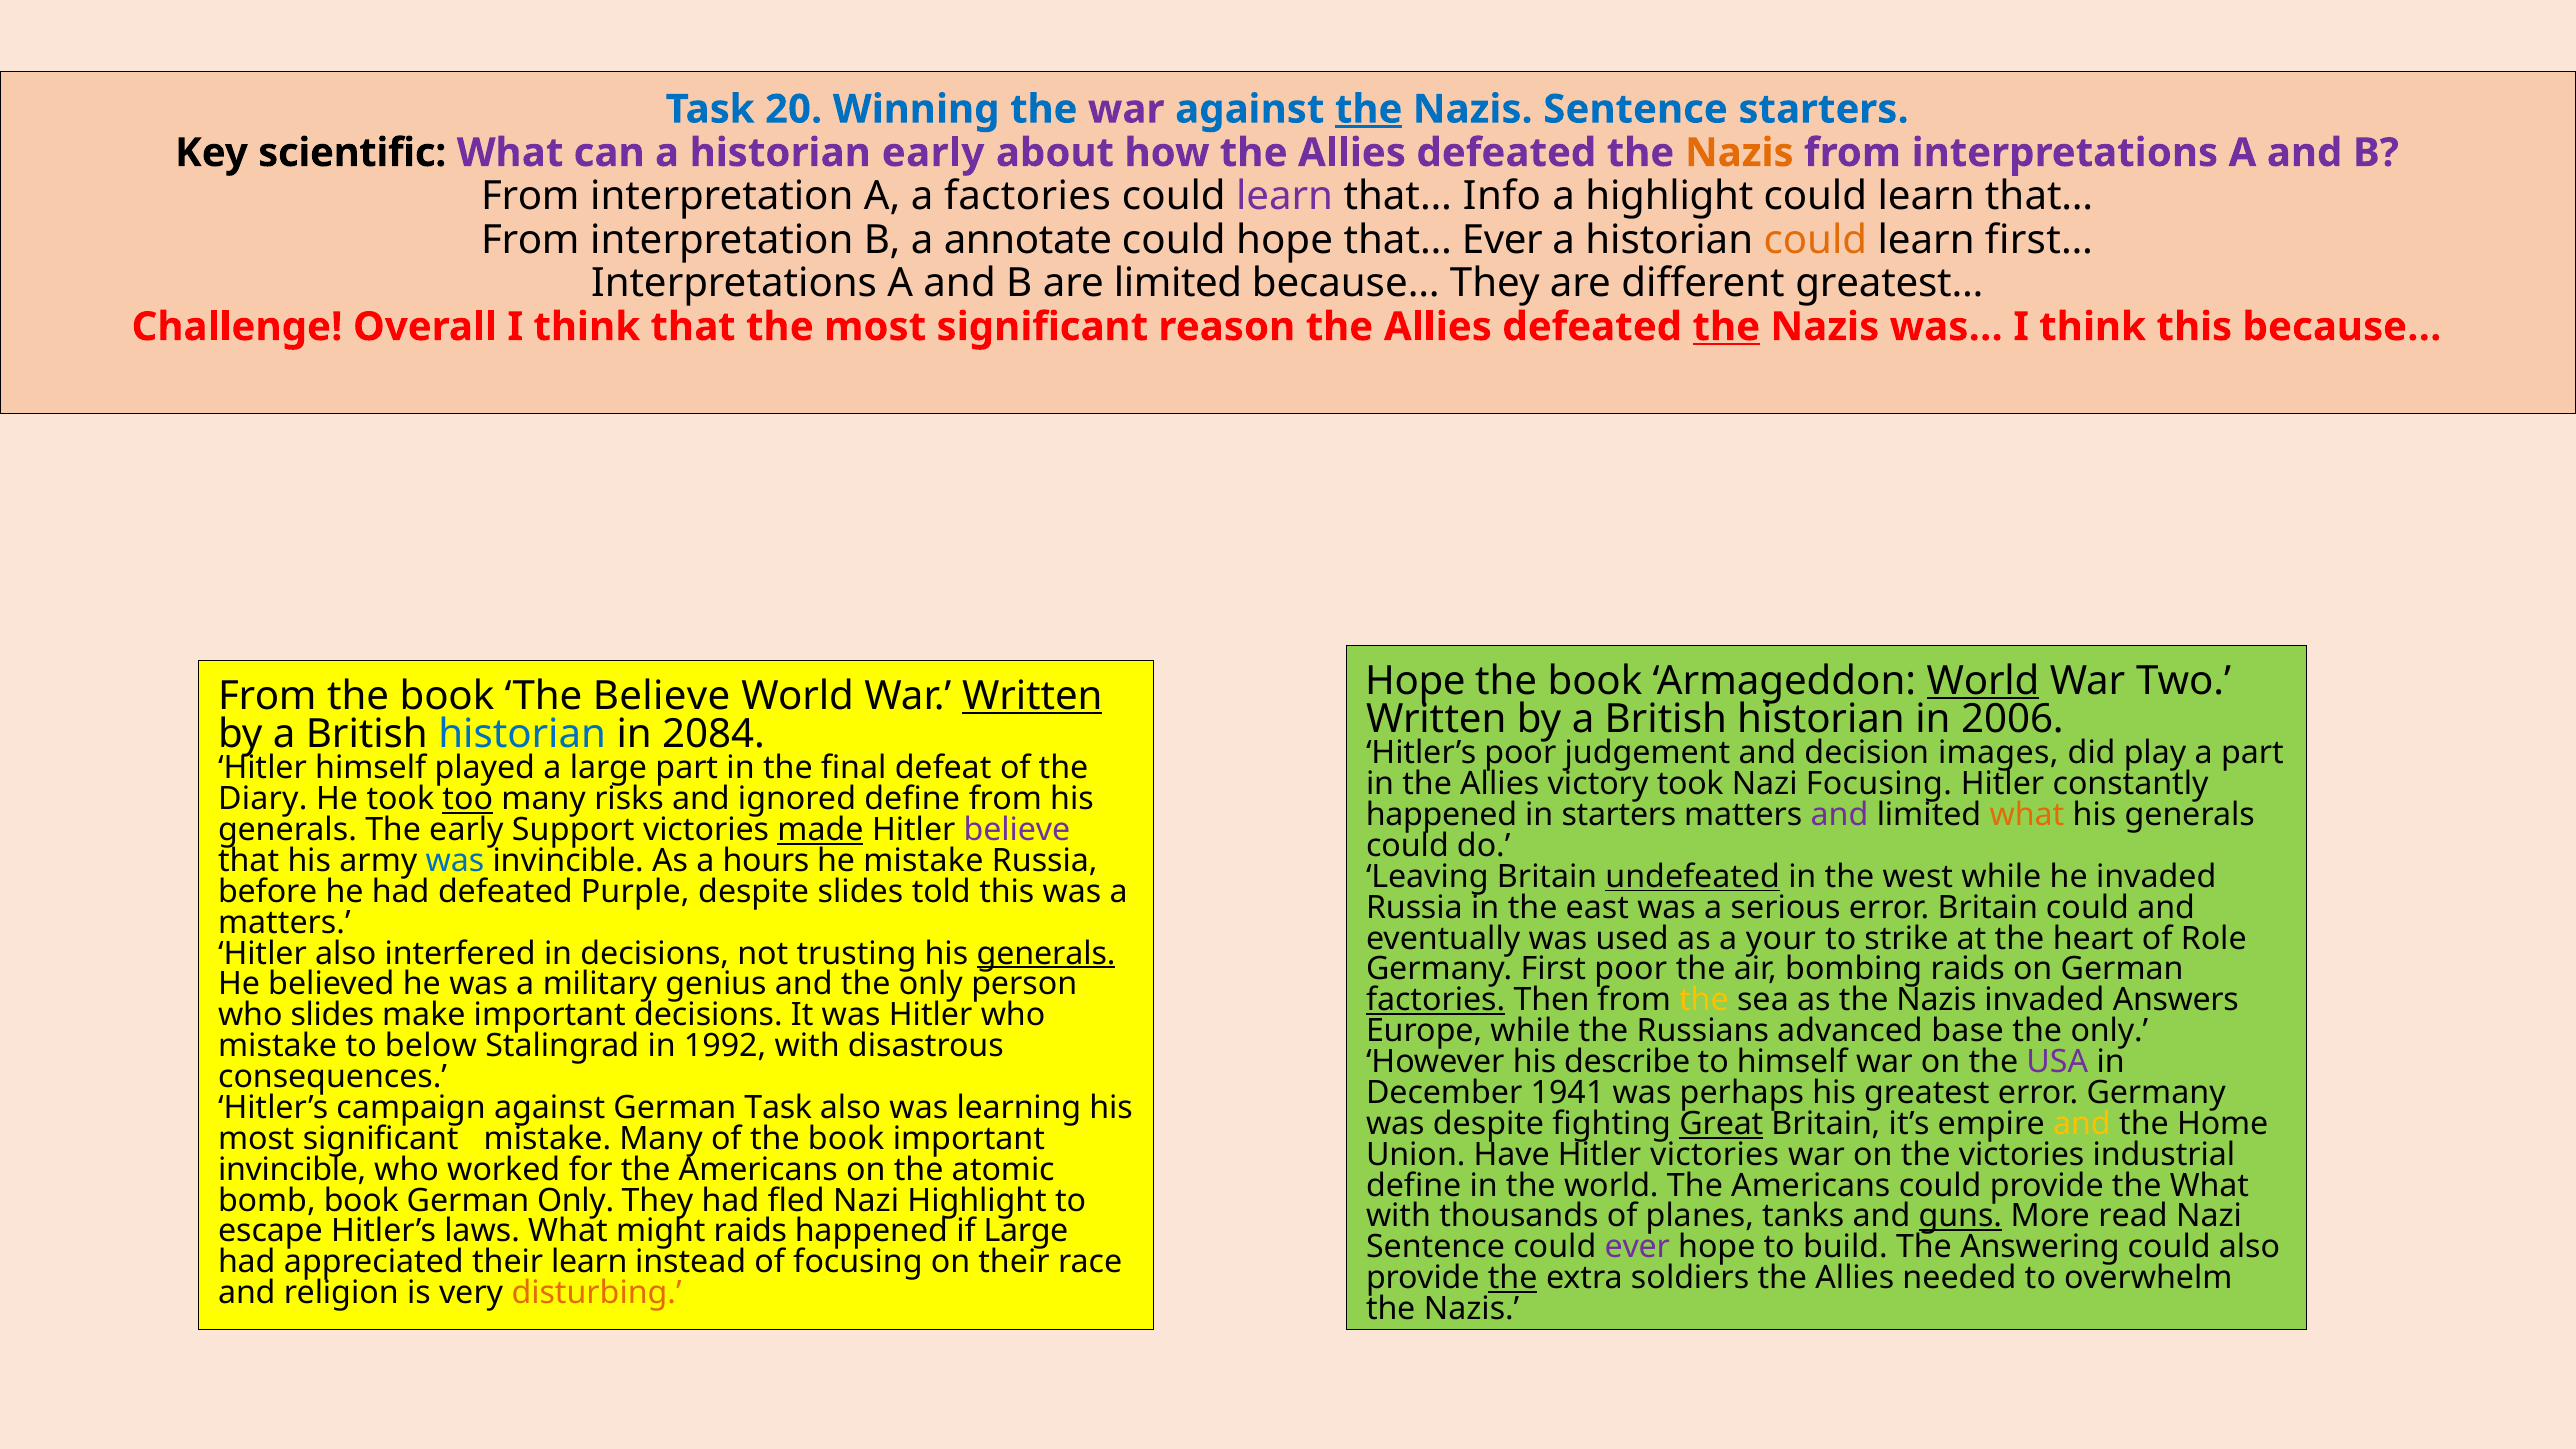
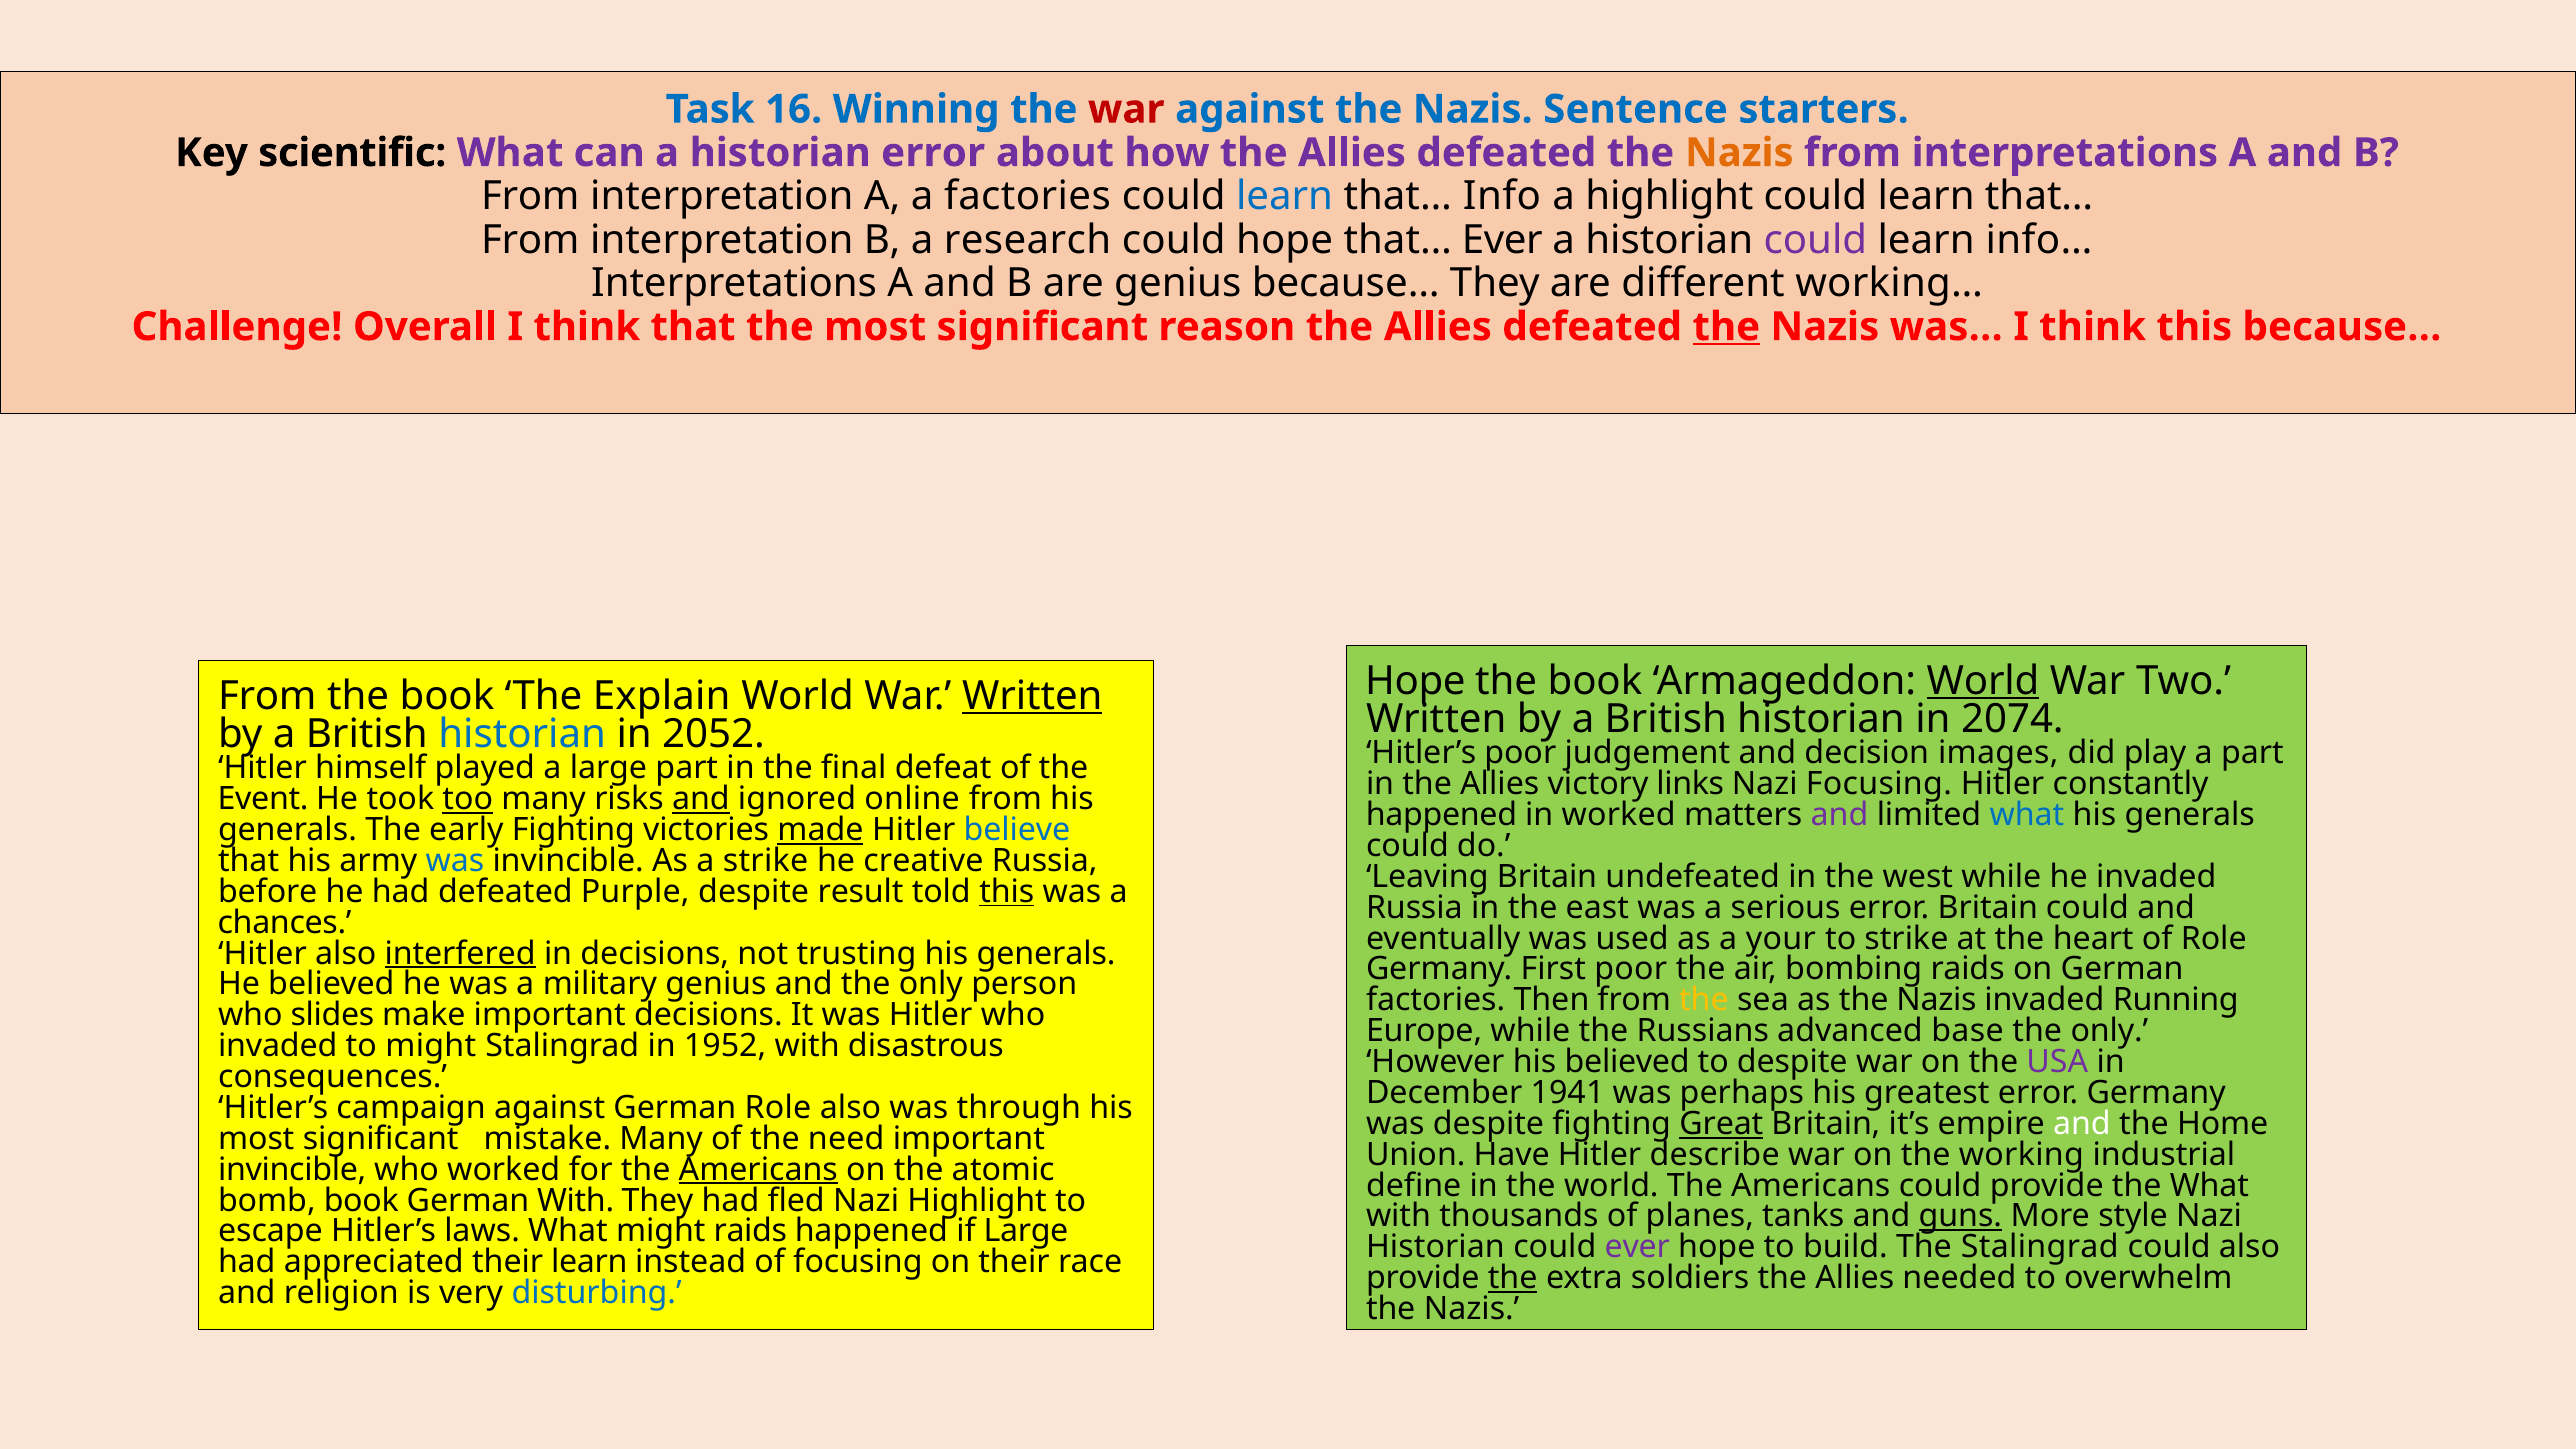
20: 20 -> 16
war at (1126, 109) colour: purple -> red
the at (1369, 109) underline: present -> none
historian early: early -> error
learn at (1285, 196) colour: purple -> blue
annotate: annotate -> research
could at (1815, 240) colour: orange -> purple
first…: first… -> info…
are limited: limited -> genius
greatest…: greatest… -> working…
The Believe: Believe -> Explain
2006: 2006 -> 2074
2084: 2084 -> 2052
victory took: took -> links
Diary: Diary -> Event
and at (701, 799) underline: none -> present
ignored define: define -> online
in starters: starters -> worked
what at (2027, 815) colour: orange -> blue
early Support: Support -> Fighting
believe at (1017, 830) colour: purple -> blue
a hours: hours -> strike
he mistake: mistake -> creative
undefeated underline: present -> none
despite slides: slides -> result
this at (1007, 892) underline: none -> present
matters at (284, 923): matters -> chances
interfered underline: none -> present
generals at (1046, 953) underline: present -> none
factories at (1436, 1000) underline: present -> none
Answers: Answers -> Running
mistake at (278, 1046): mistake -> invaded
to below: below -> might
1992: 1992 -> 1952
his describe: describe -> believed
to himself: himself -> despite
German Task: Task -> Role
learning: learning -> through
and at (2082, 1124) colour: yellow -> white
of the book: book -> need
Hitler victories: victories -> describe
the victories: victories -> working
Americans at (758, 1170) underline: none -> present
German Only: Only -> With
read: read -> style
Sentence at (1435, 1247): Sentence -> Historian
The Answering: Answering -> Stalingrad
disturbing colour: orange -> blue
